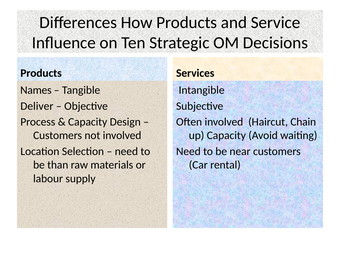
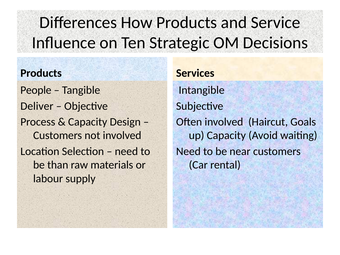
Names: Names -> People
Chain: Chain -> Goals
